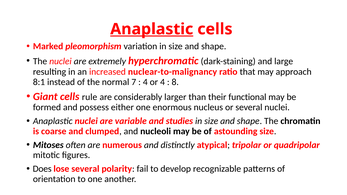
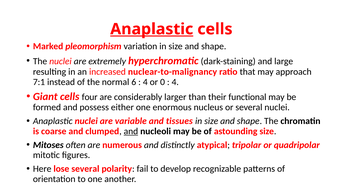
8:1: 8:1 -> 7:1
7: 7 -> 6
or 4: 4 -> 0
8 at (175, 82): 8 -> 4
rule: rule -> four
studies: studies -> tissues
and at (131, 131) underline: none -> present
Does: Does -> Here
